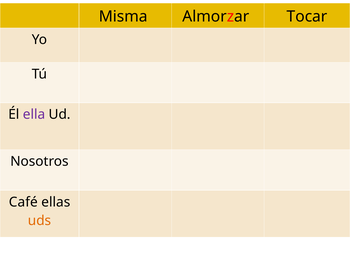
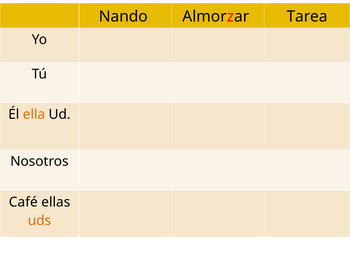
Misma: Misma -> Nando
Tocar: Tocar -> Tarea
ella colour: purple -> orange
